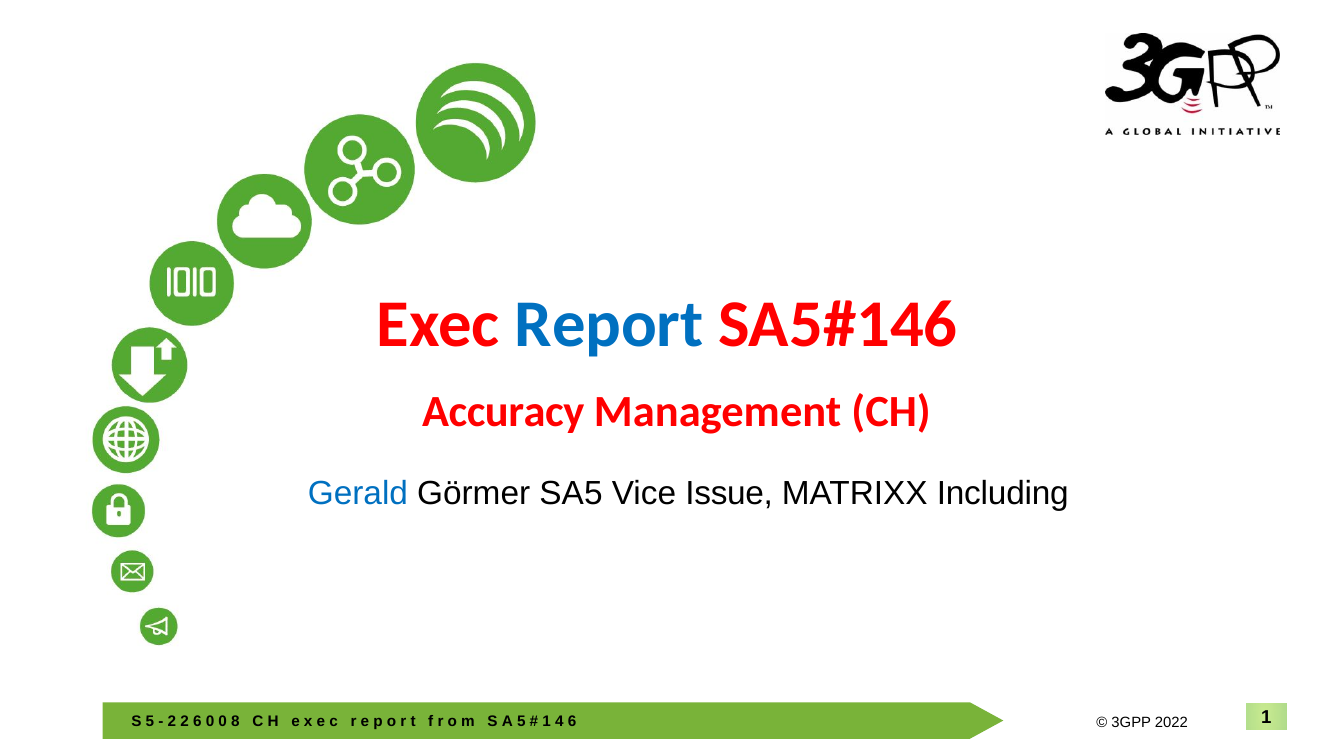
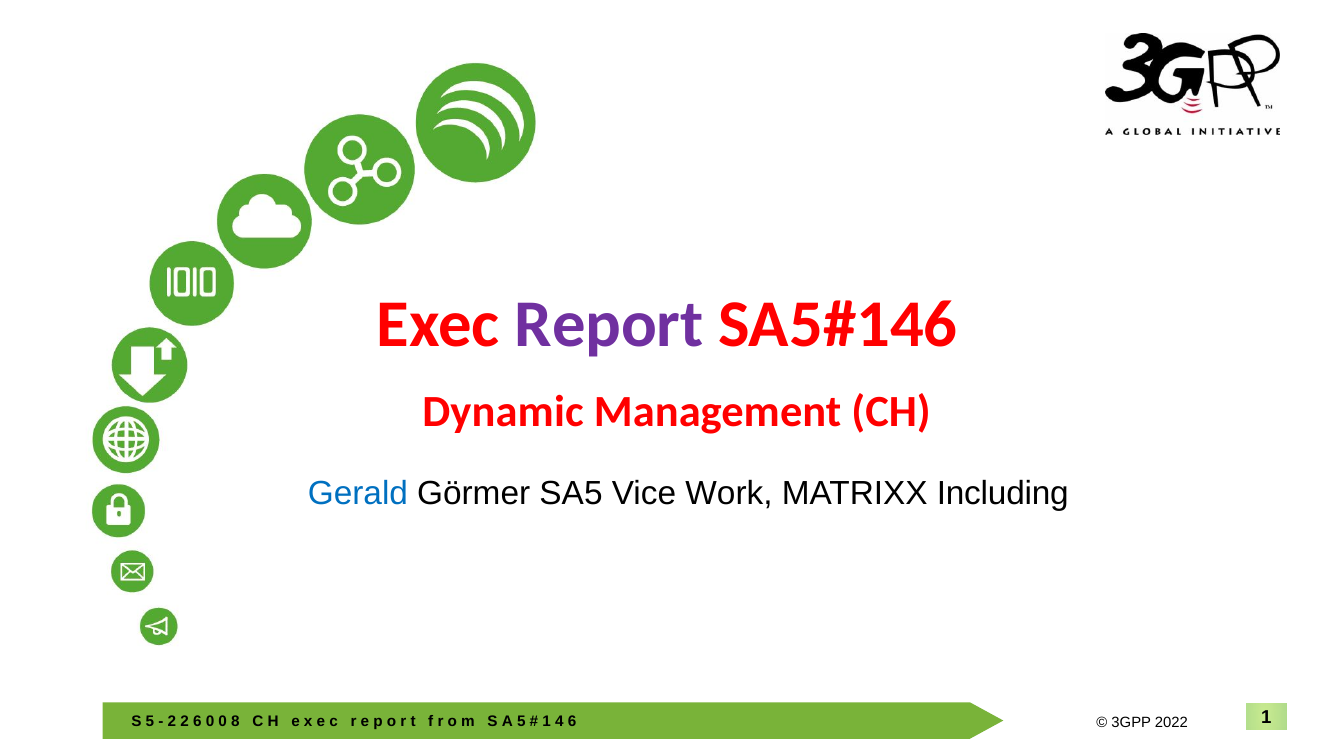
Report colour: blue -> purple
Accuracy: Accuracy -> Dynamic
Issue: Issue -> Work
